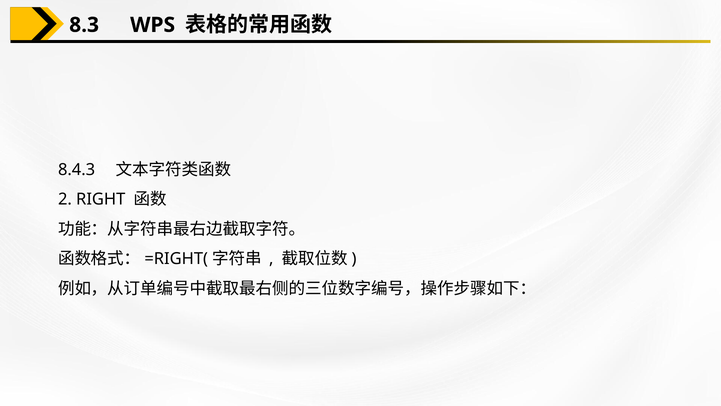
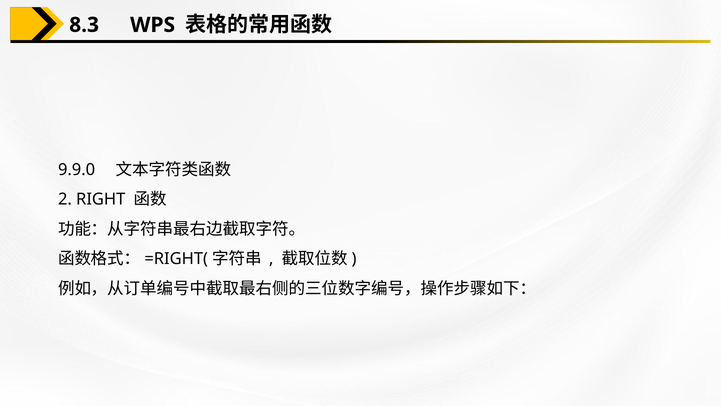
8.4.3: 8.4.3 -> 9.9.0
